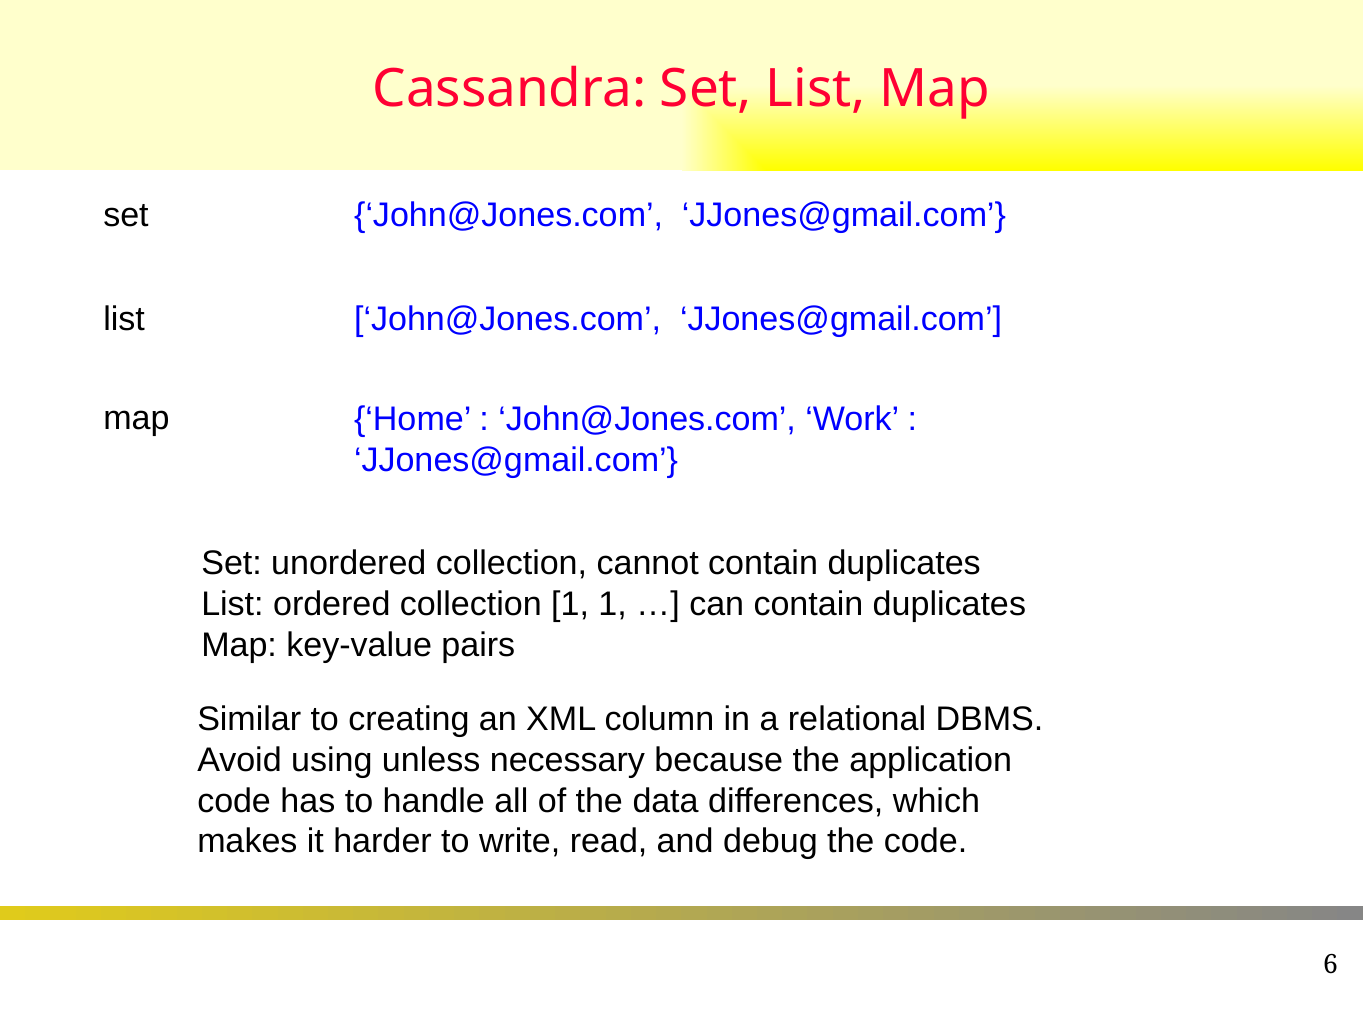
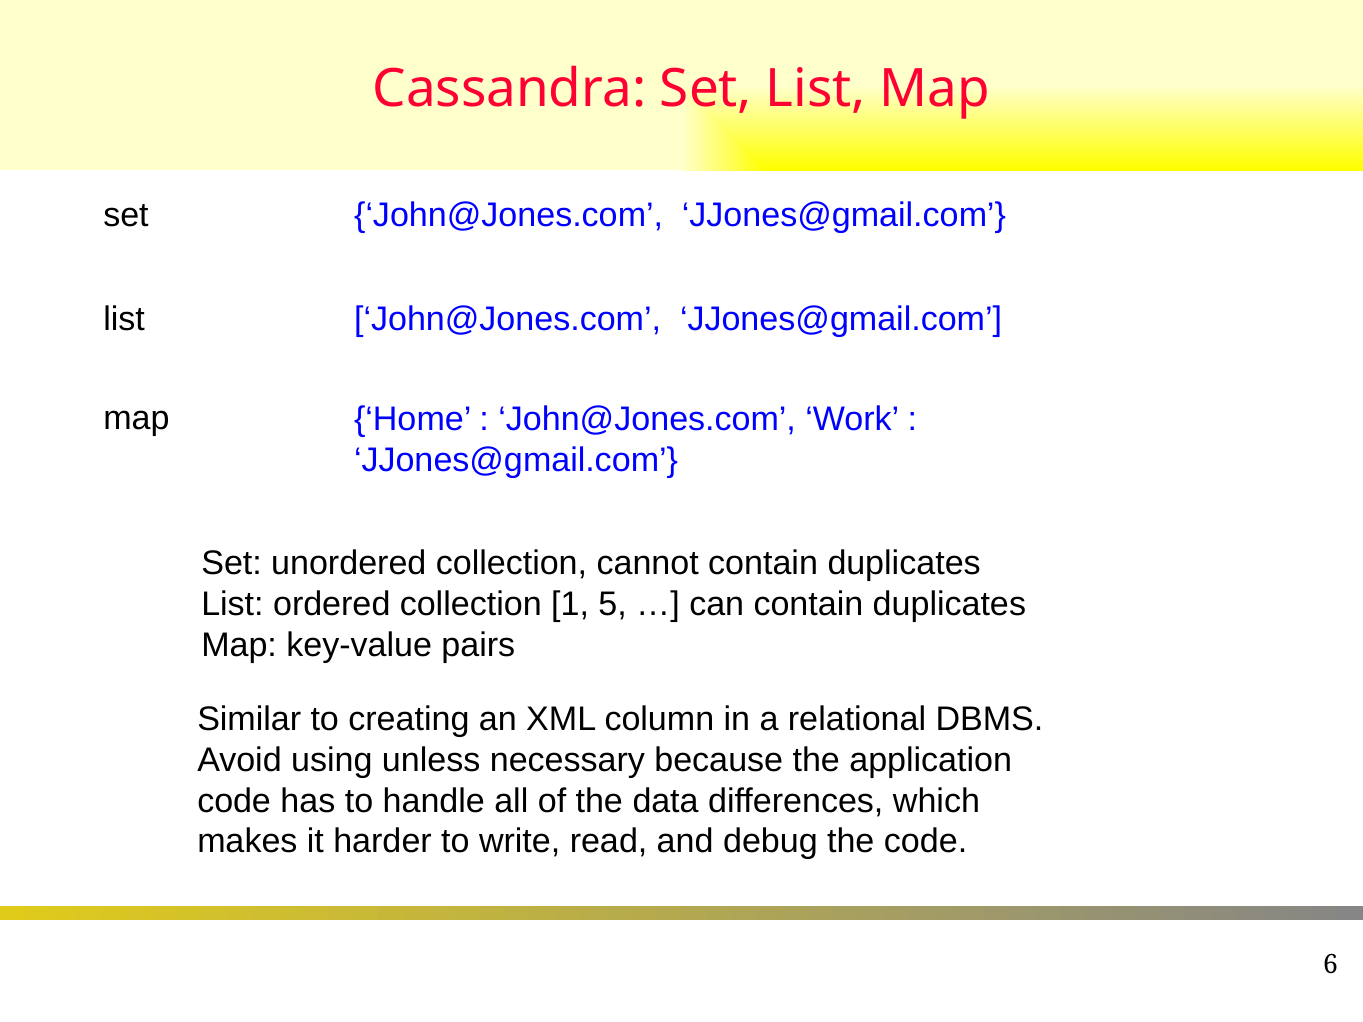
1 1: 1 -> 5
